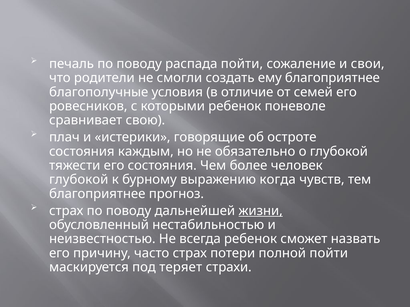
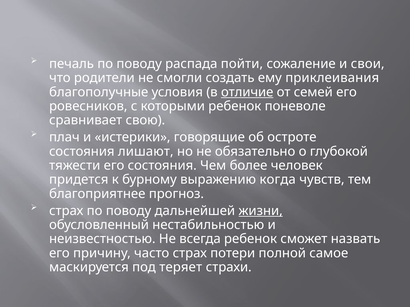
ему благоприятнее: благоприятнее -> приклеивания
отличие underline: none -> present
каждым: каждым -> лишают
глубокой at (79, 180): глубокой -> придется
полной пойти: пойти -> самое
